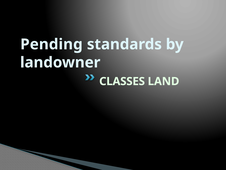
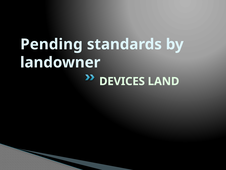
CLASSES: CLASSES -> DEVICES
